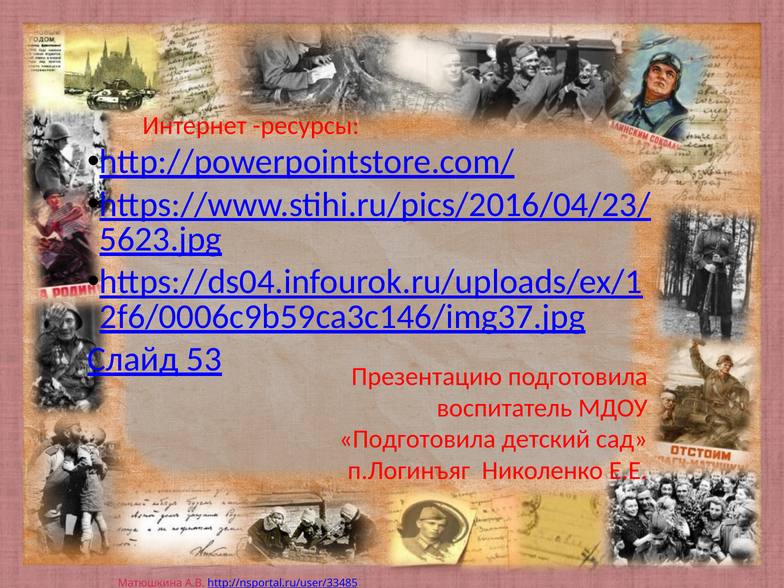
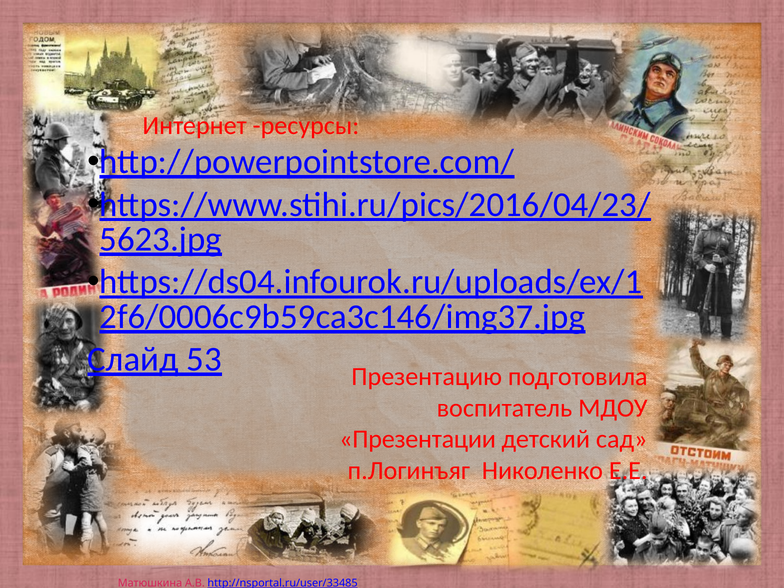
Подготовила at (417, 439): Подготовила -> Презентации
